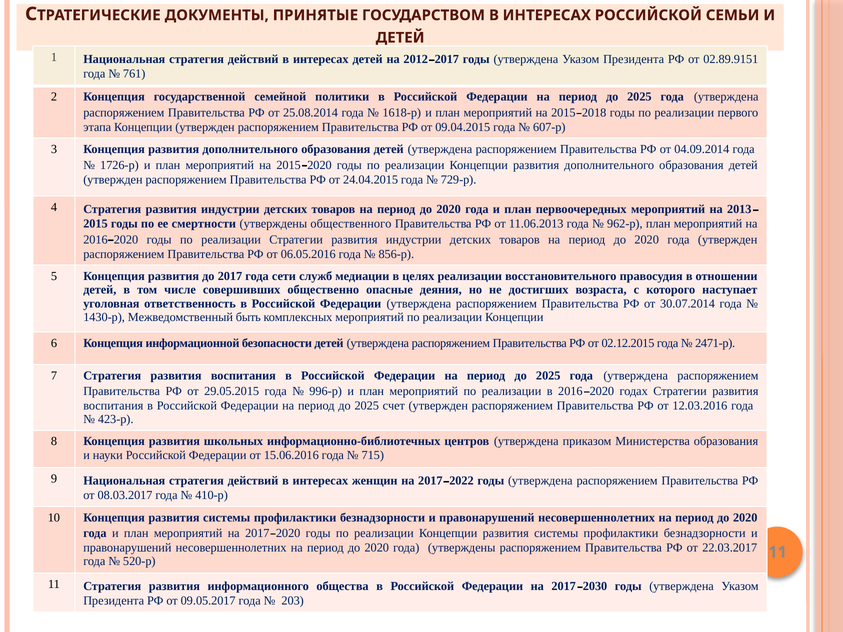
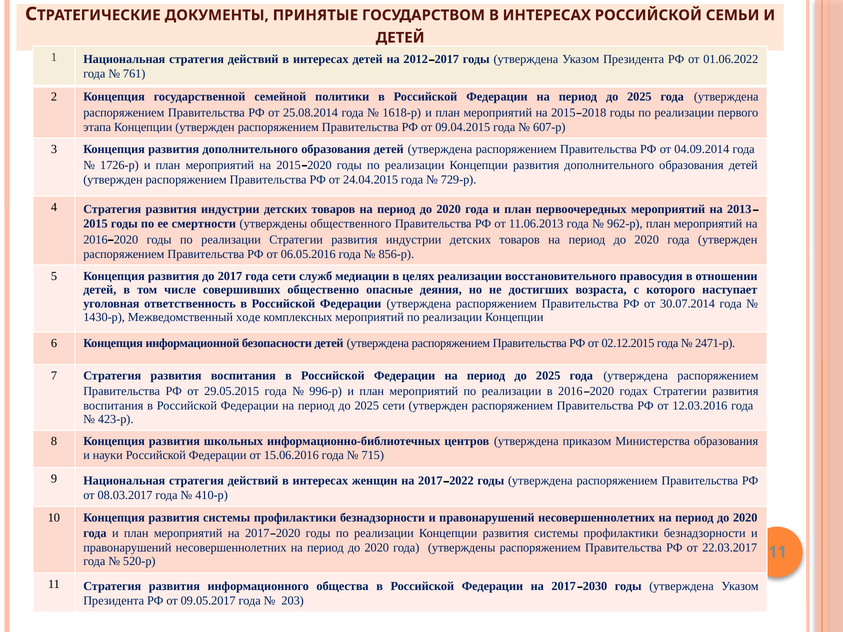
02.89.9151: 02.89.9151 -> 01.06.2022
быть: быть -> ходе
2025 счет: счет -> сети
